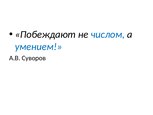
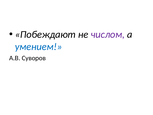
числом colour: blue -> purple
